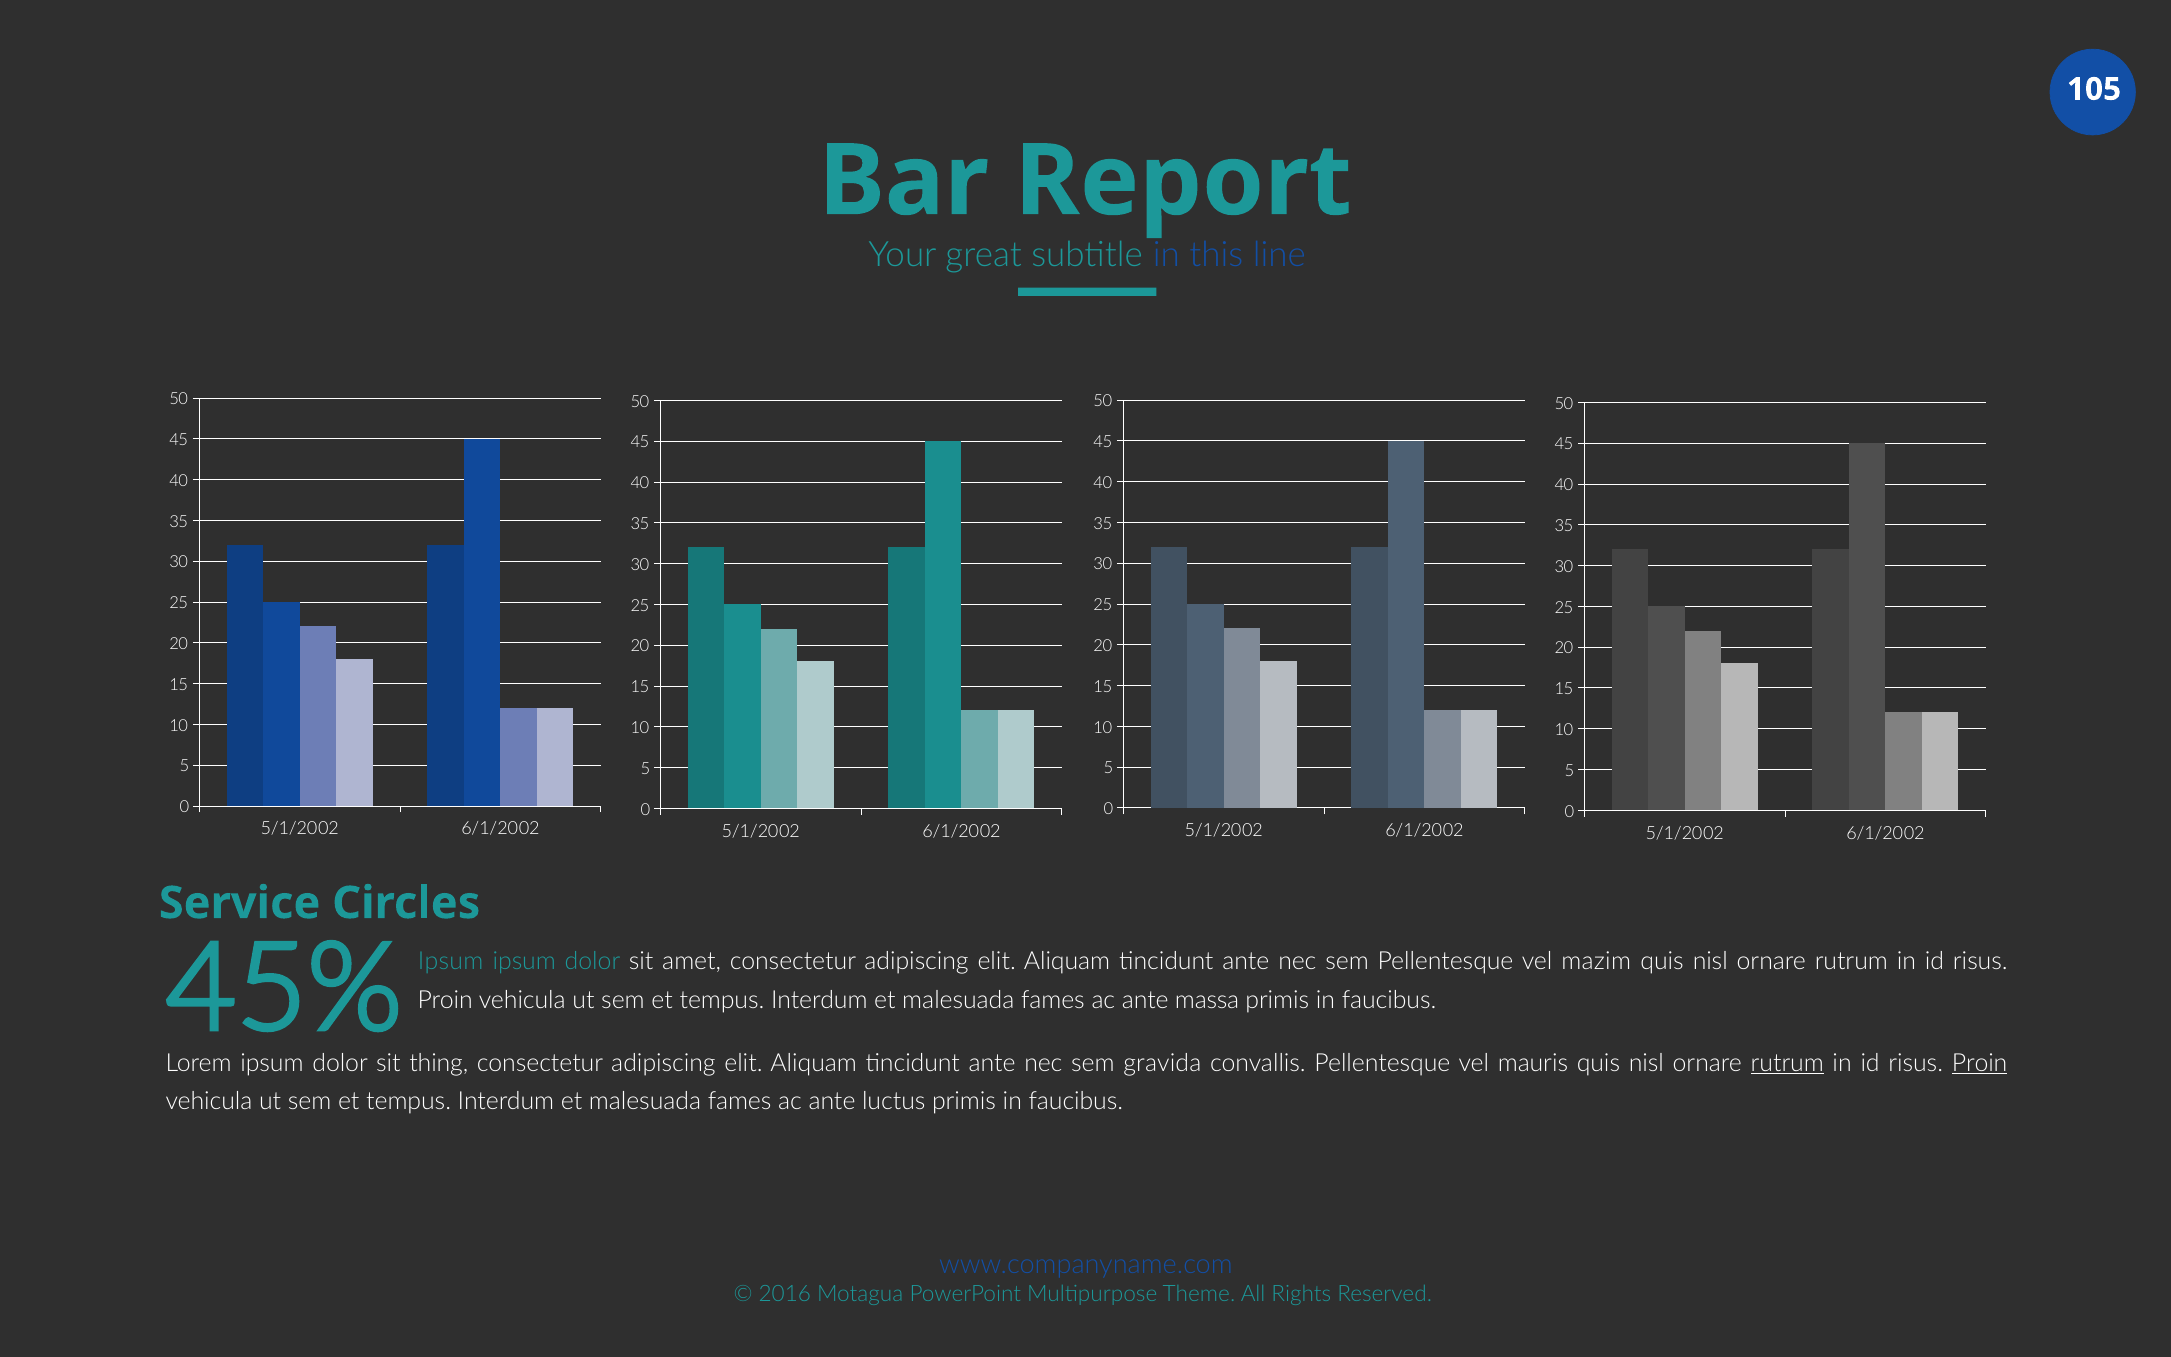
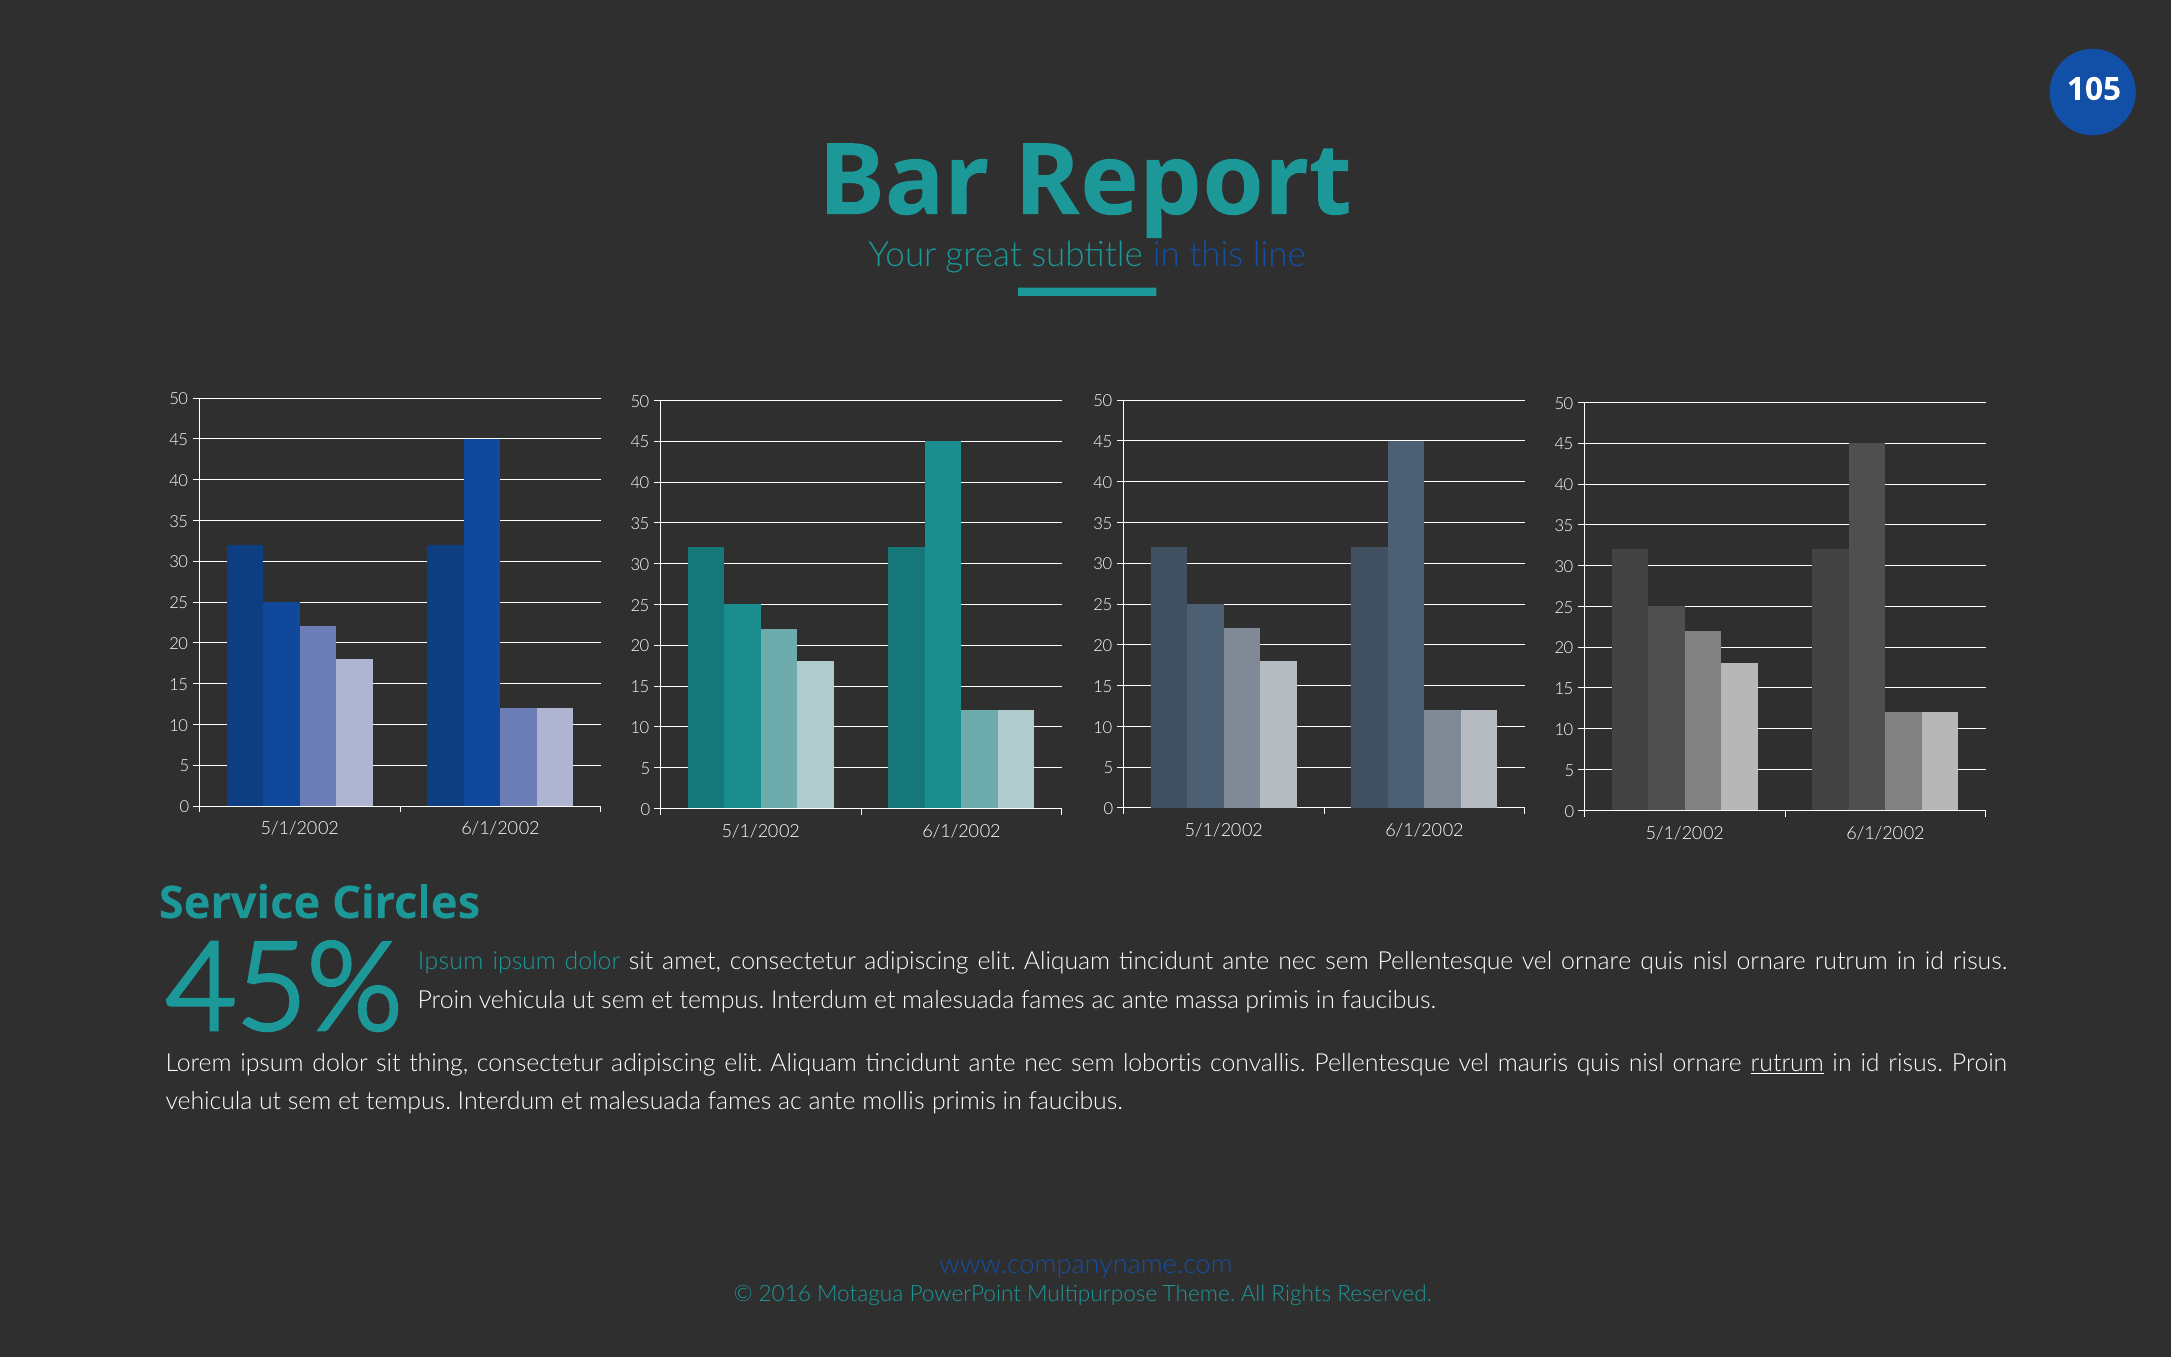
vel mazim: mazim -> ornare
gravida: gravida -> lobortis
Proin at (1980, 1063) underline: present -> none
luctus: luctus -> mollis
